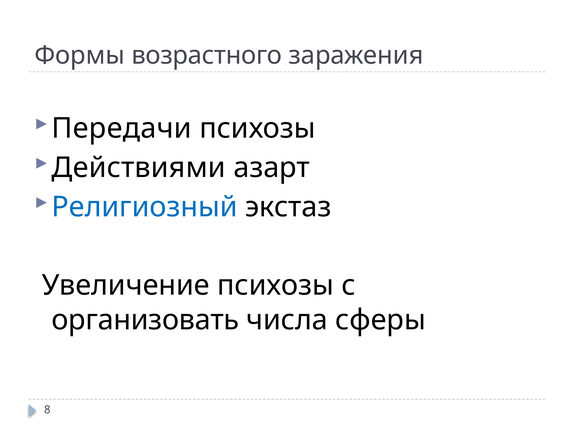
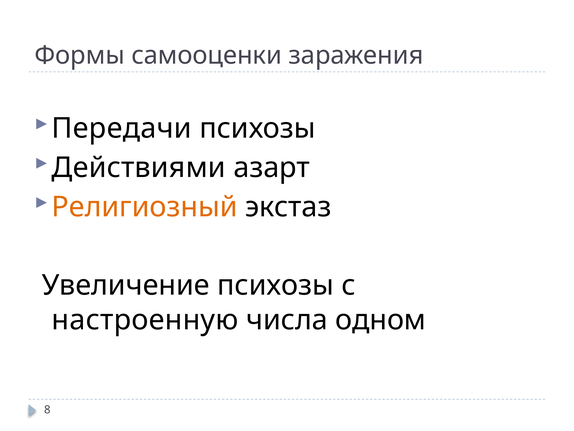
возрастного: возрастного -> самооценки
Религиозный colour: blue -> orange
организовать: организовать -> настроенную
сферы: сферы -> одном
